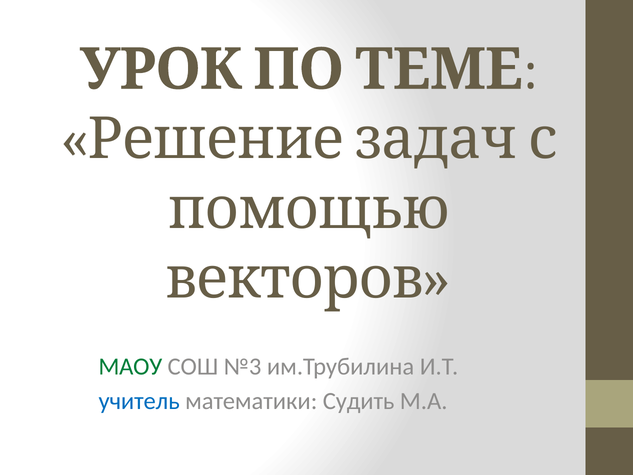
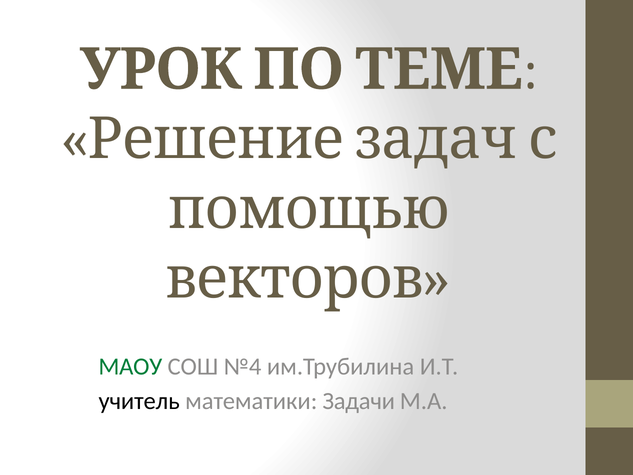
№3: №3 -> №4
учитель colour: blue -> black
Судить: Судить -> Задачи
